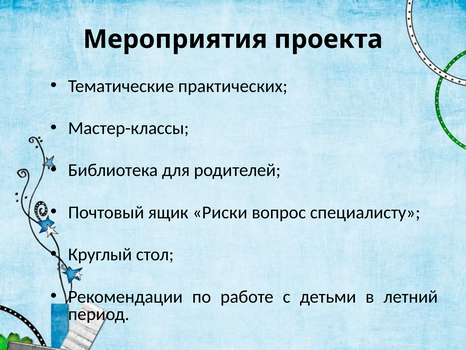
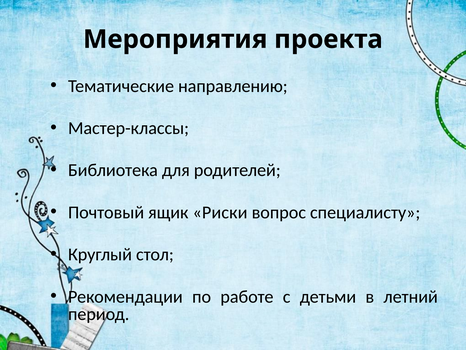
практических: практических -> направлению
